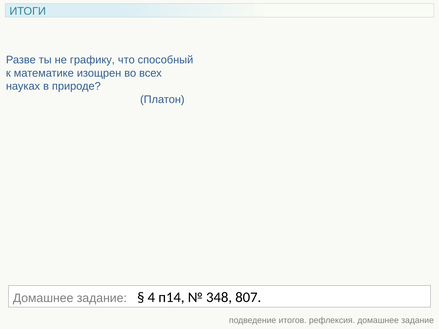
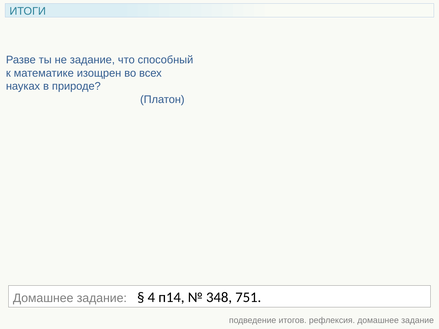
не графику: графику -> задание
807: 807 -> 751
